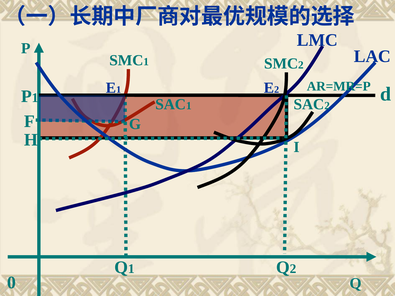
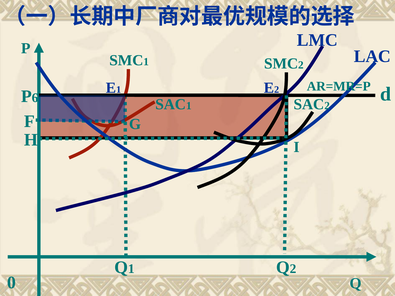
P 1: 1 -> 6
